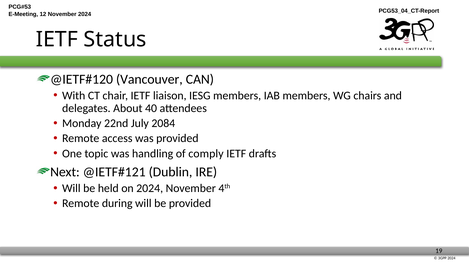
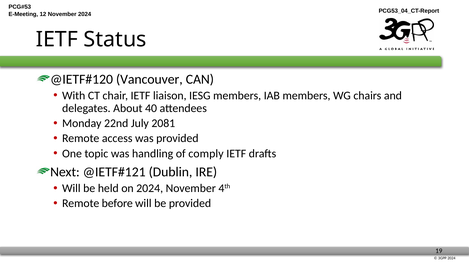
2084: 2084 -> 2081
during: during -> before
